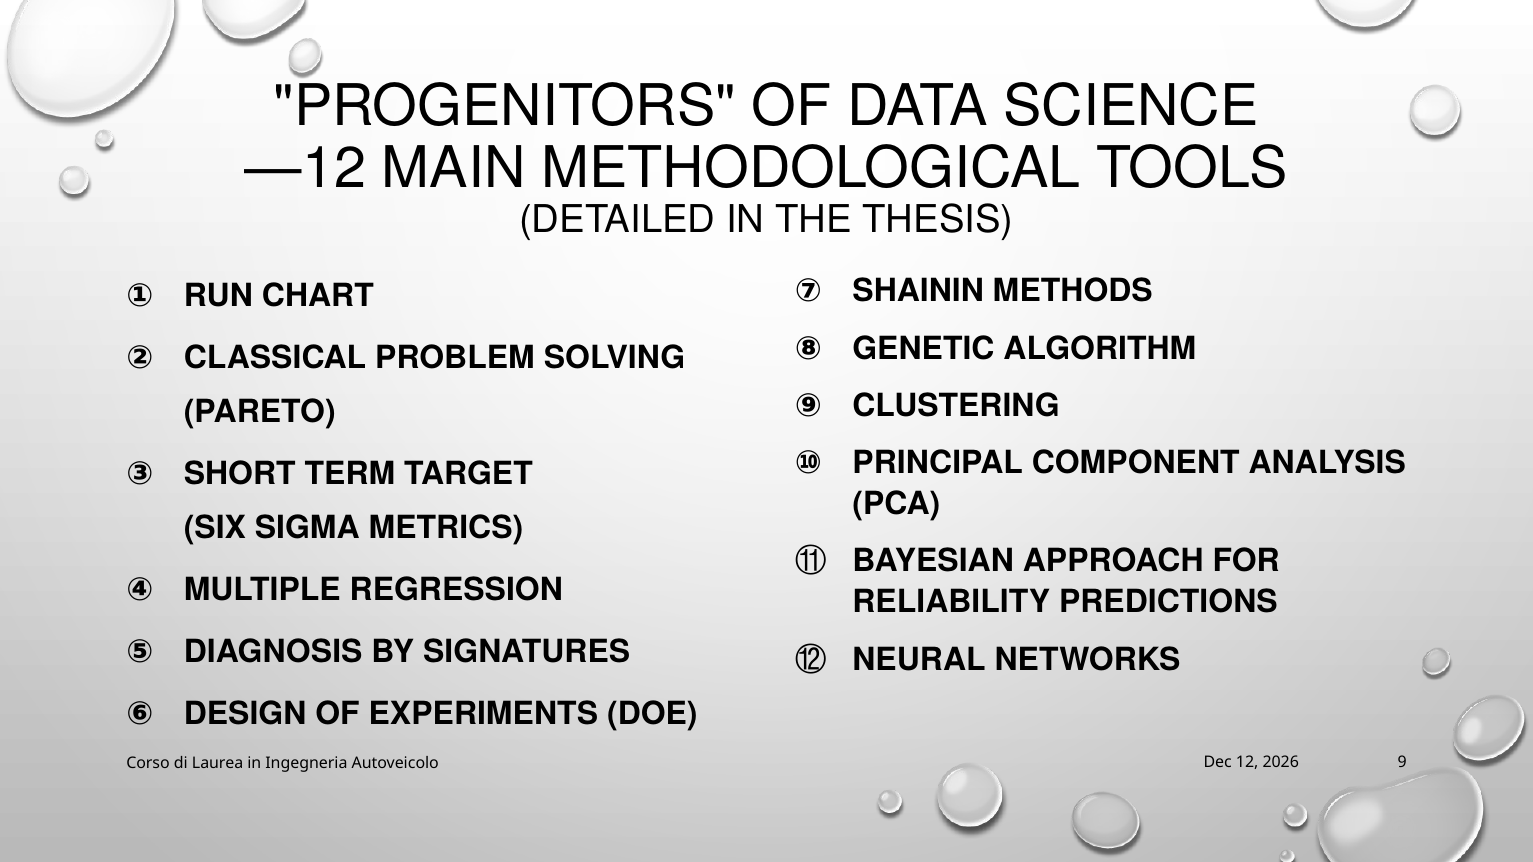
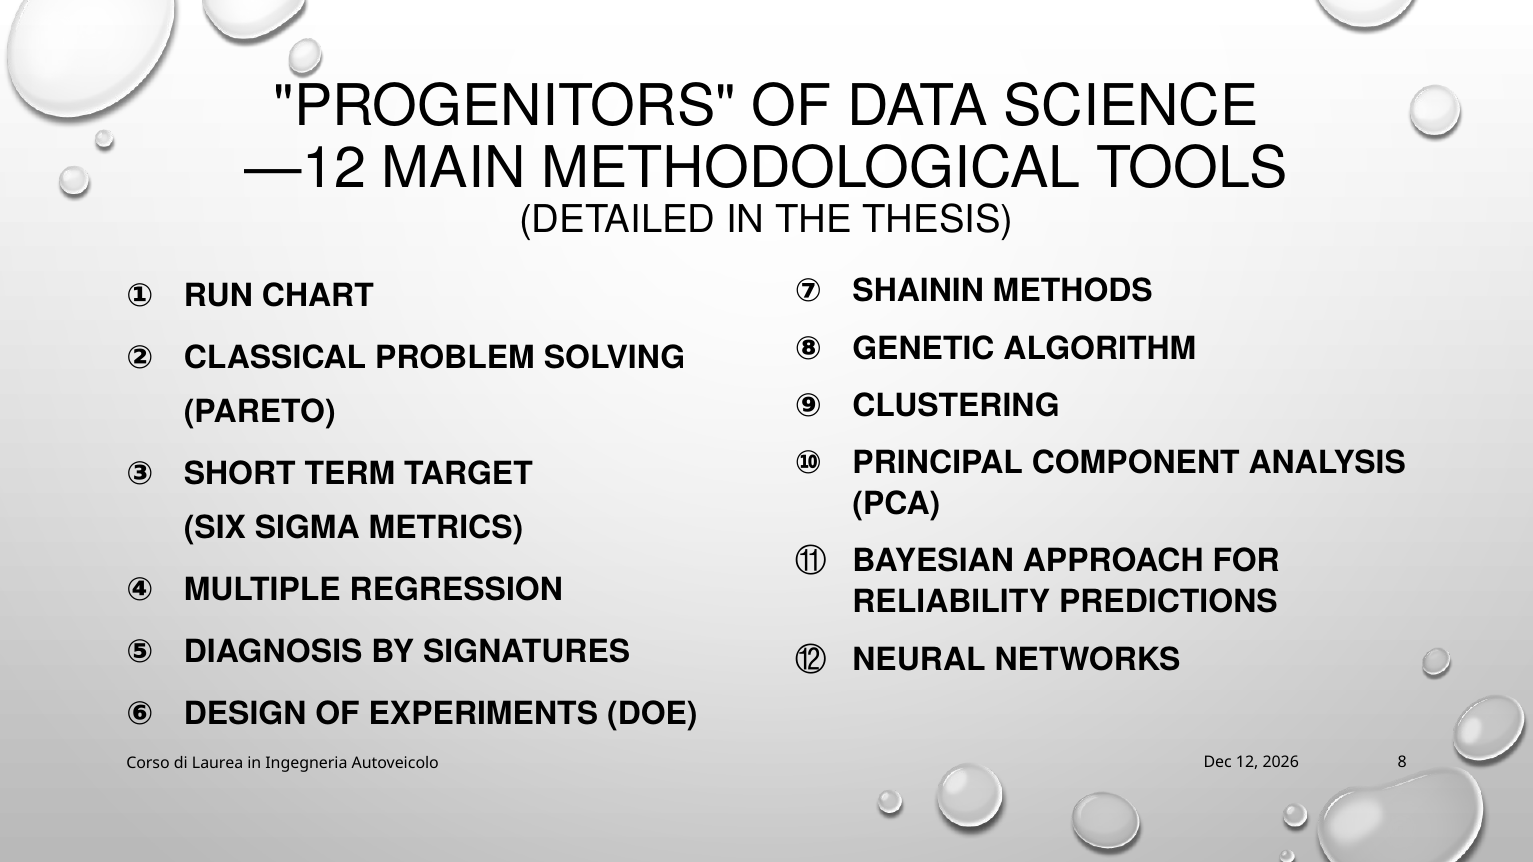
9: 9 -> 8
